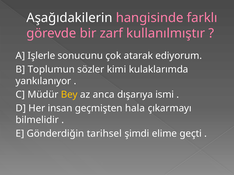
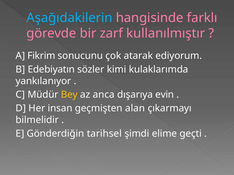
Aşağıdakilerin colour: white -> light blue
Işlerle: Işlerle -> Fikrim
Toplumun: Toplumun -> Edebiyatın
ismi: ismi -> evin
hala: hala -> alan
